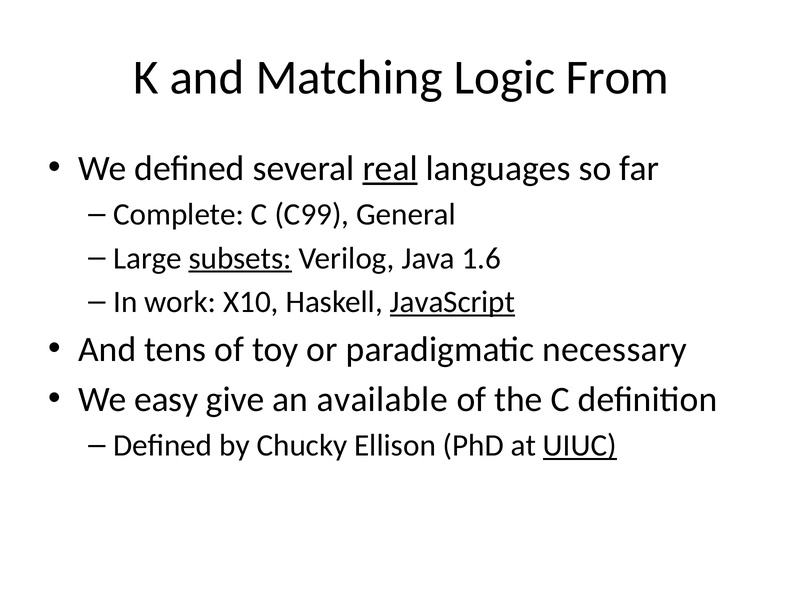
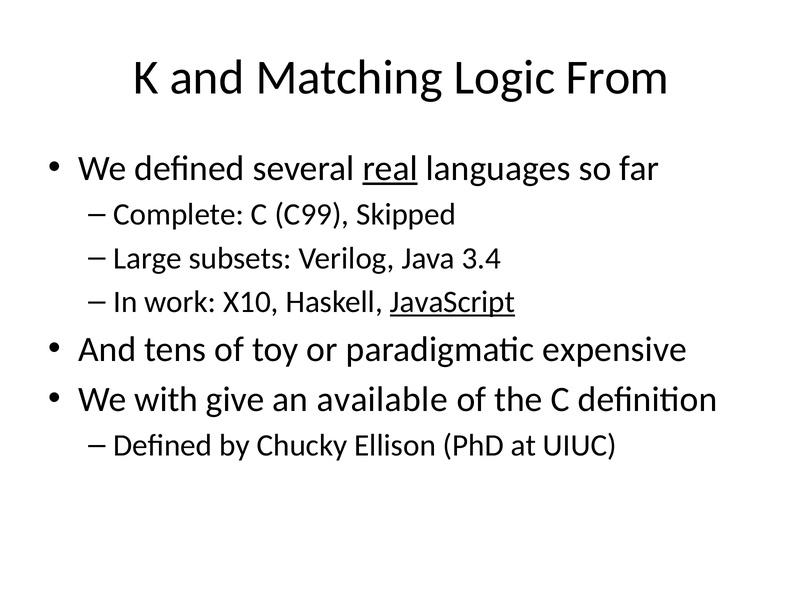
General: General -> Skipped
subsets underline: present -> none
1.6: 1.6 -> 3.4
necessary: necessary -> expensive
easy: easy -> with
UIUC underline: present -> none
